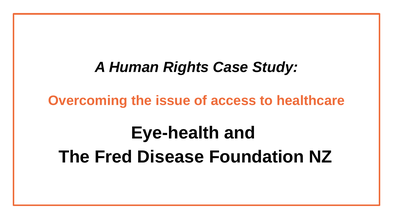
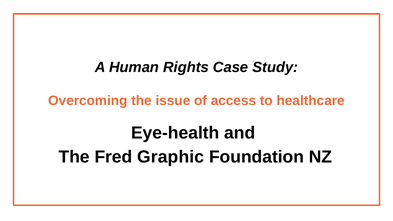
Disease: Disease -> Graphic
